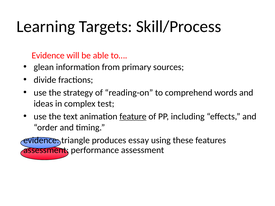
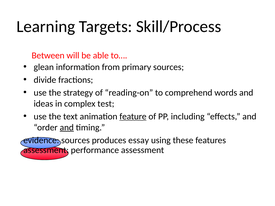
Evidence at (48, 56): Evidence -> Between
and at (67, 128) underline: none -> present
evidence triangle: triangle -> sources
